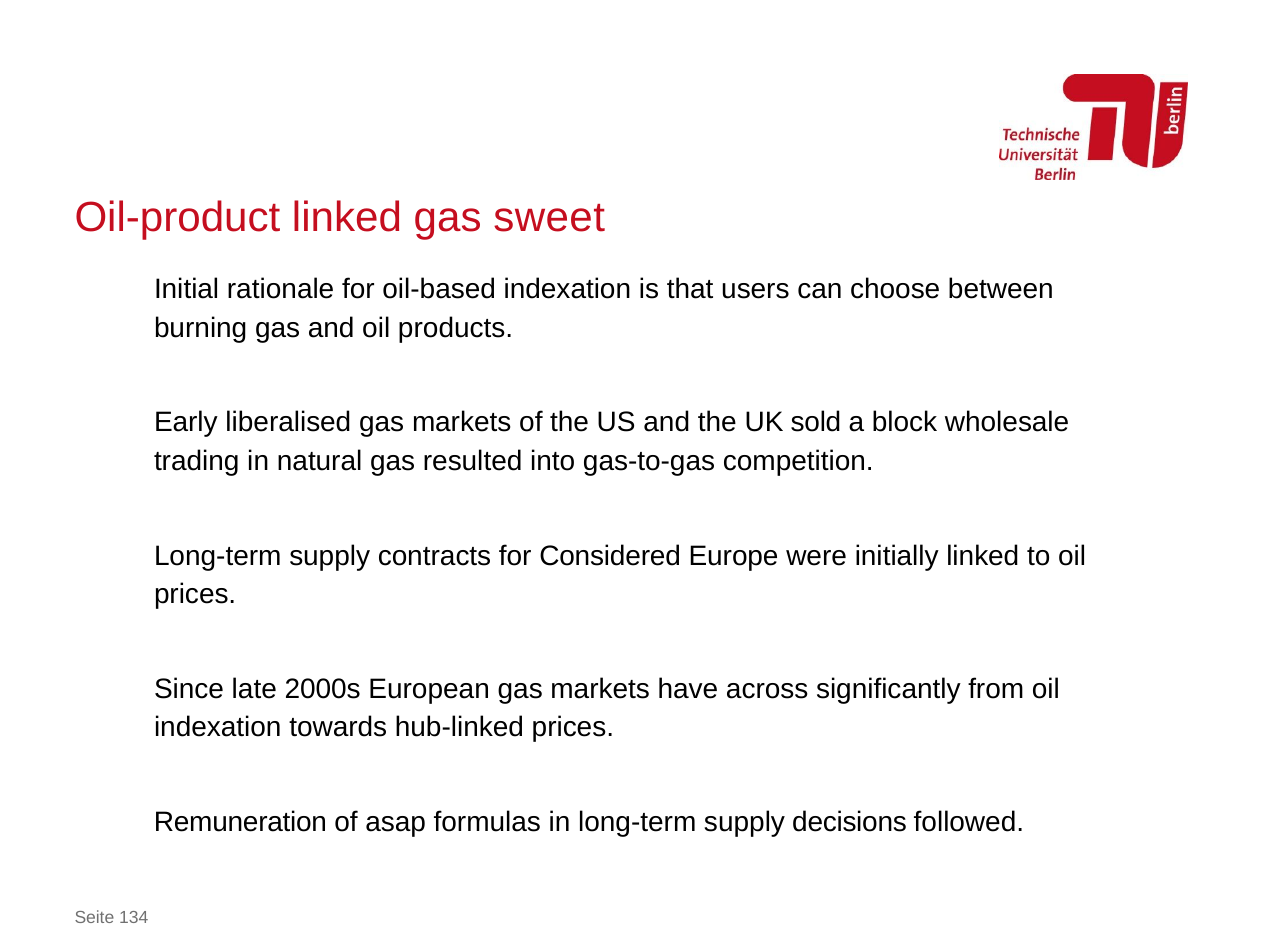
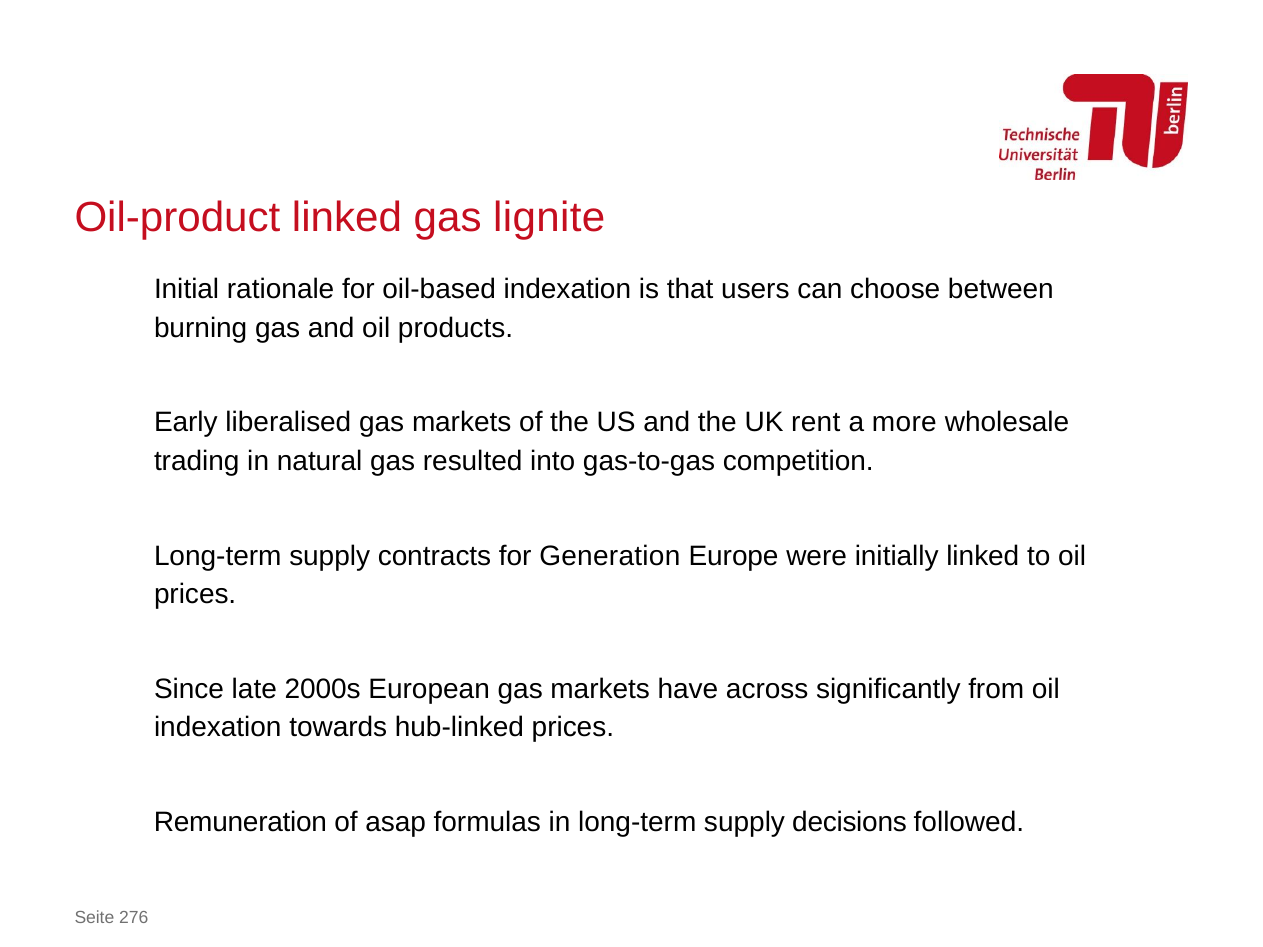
sweet: sweet -> lignite
sold: sold -> rent
block: block -> more
Considered: Considered -> Generation
134: 134 -> 276
